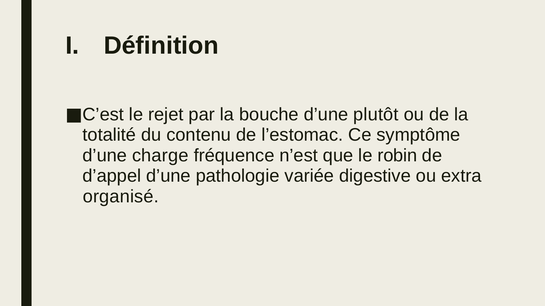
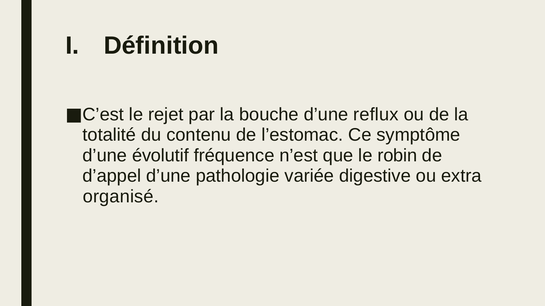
plutôt: plutôt -> reflux
charge: charge -> évolutif
